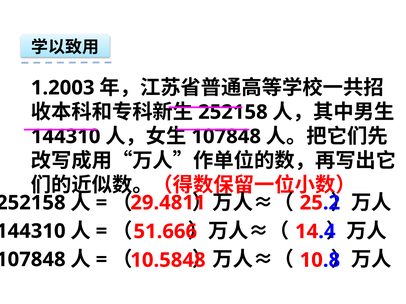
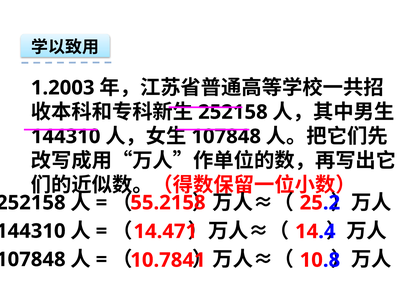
29.4811: 29.4811 -> 55.2158
51.666: 51.666 -> 14.471
10.5848: 10.5848 -> 10.7841
